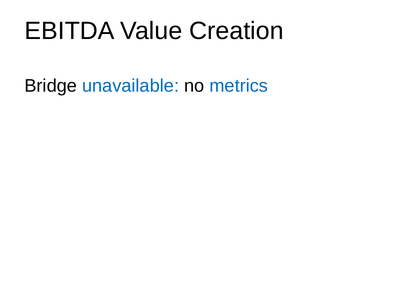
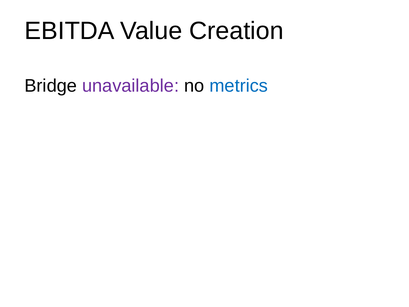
unavailable colour: blue -> purple
